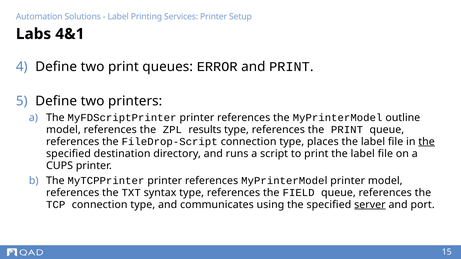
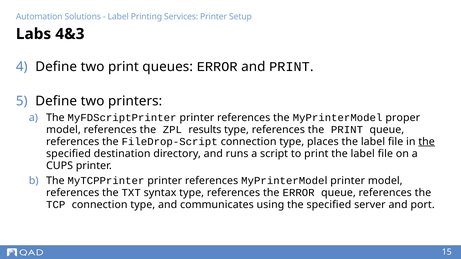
4&1: 4&1 -> 4&3
outline: outline -> proper
the FIELD: FIELD -> ERROR
server underline: present -> none
